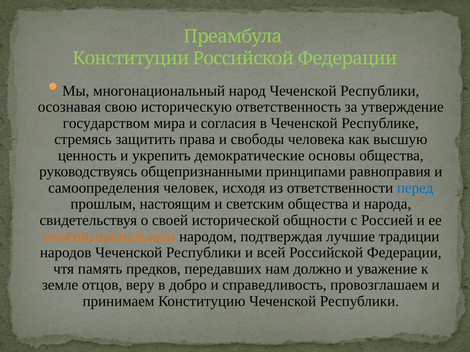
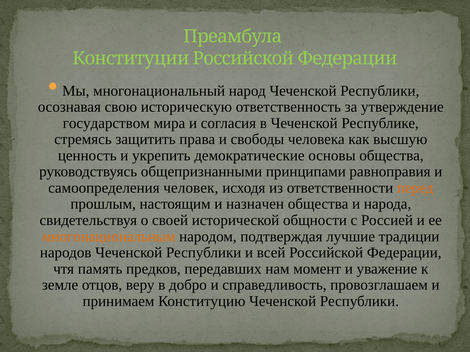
перед colour: blue -> orange
светским: светским -> назначен
должно: должно -> момент
